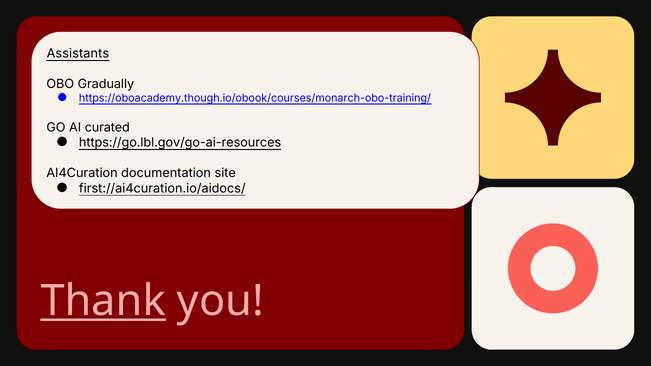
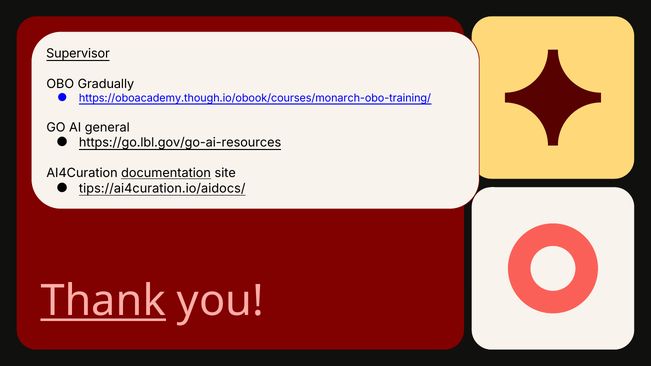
Assistants: Assistants -> Supervisor
curated: curated -> general
documentation underline: none -> present
first://ai4curation.io/aidocs/: first://ai4curation.io/aidocs/ -> tips://ai4curation.io/aidocs/
